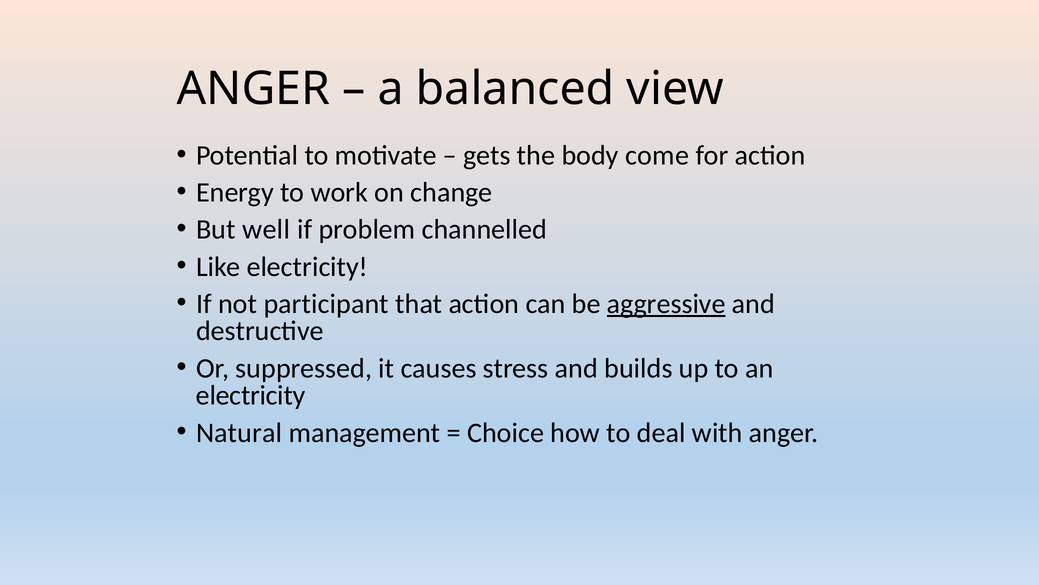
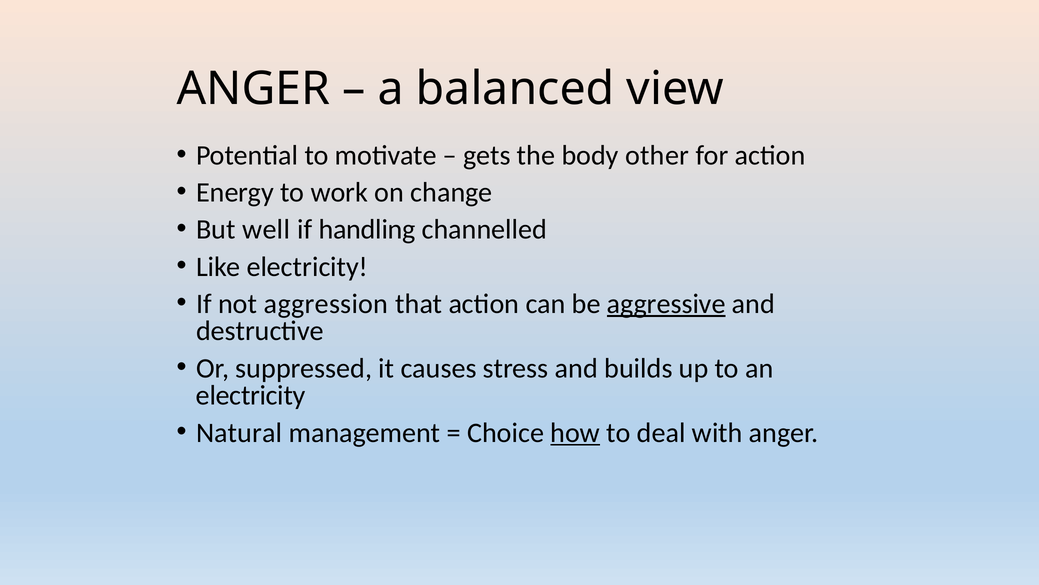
come: come -> other
problem: problem -> handling
participant: participant -> aggression
how underline: none -> present
